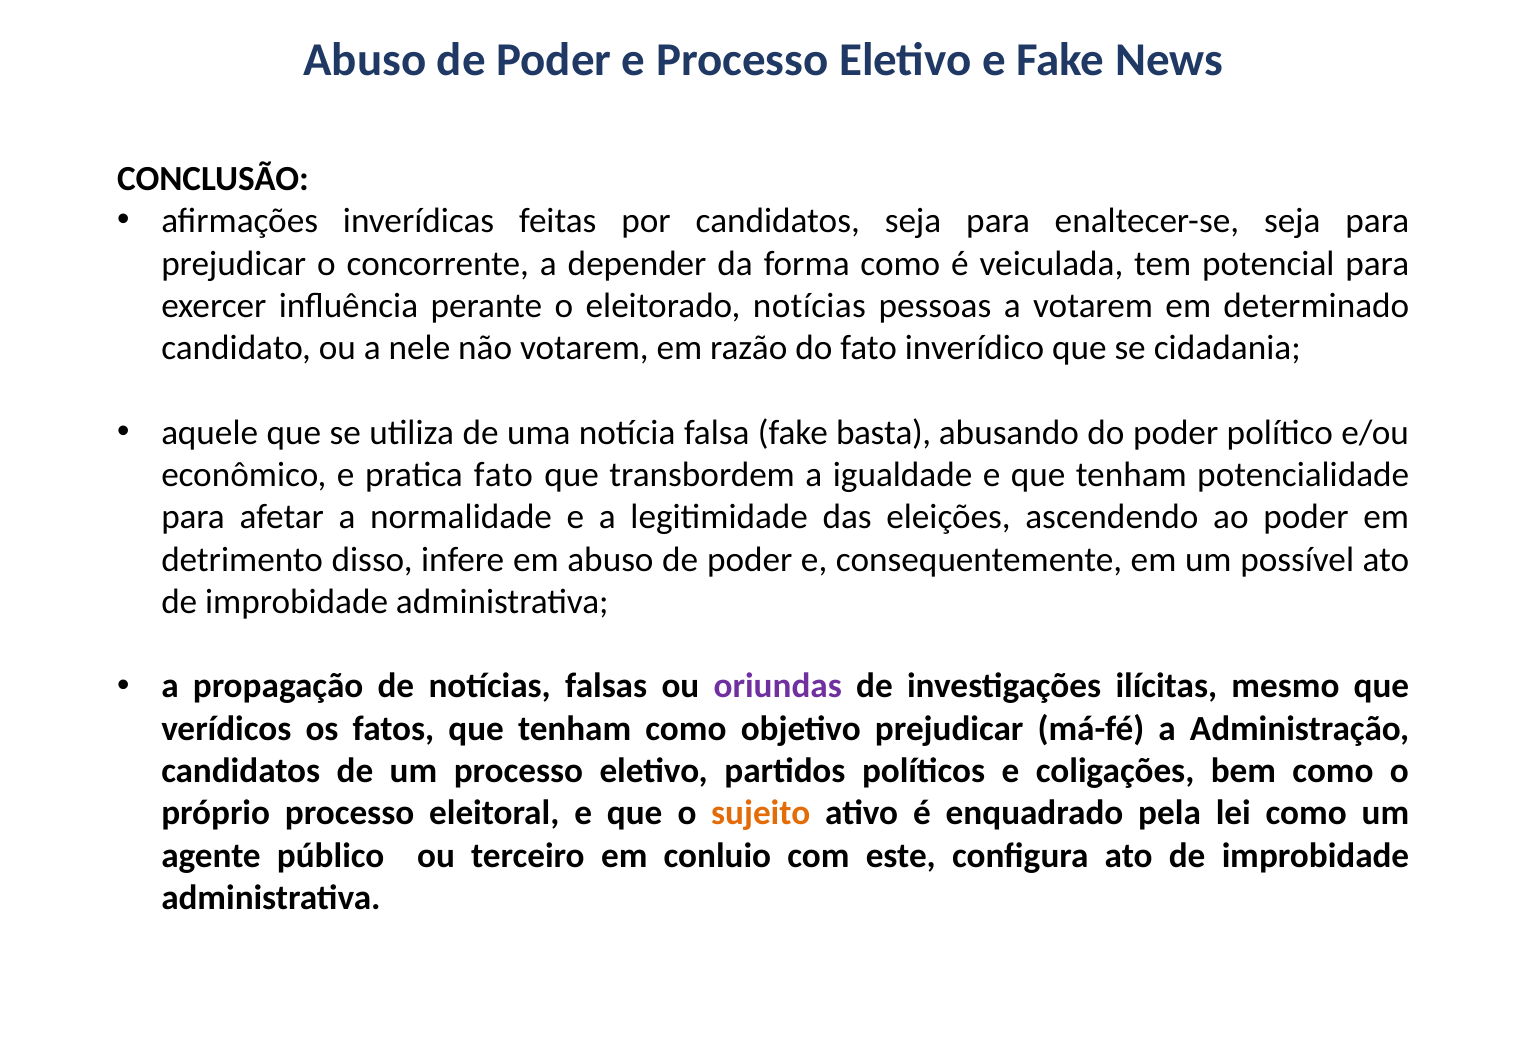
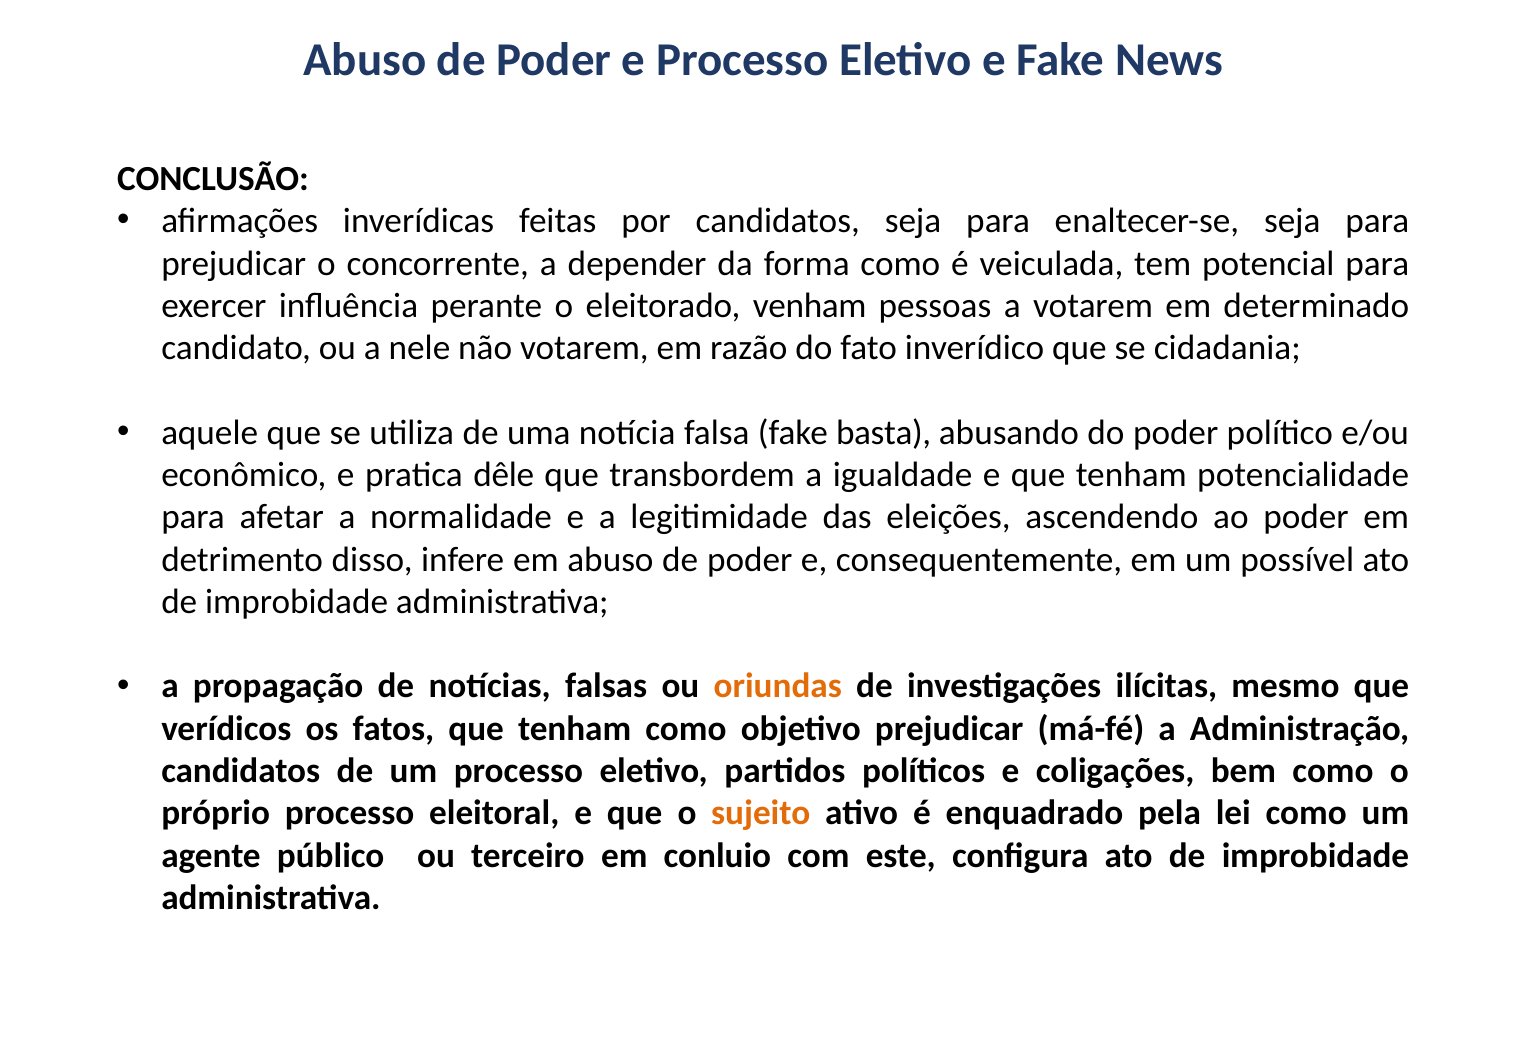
eleitorado notícias: notícias -> venham
pratica fato: fato -> dêle
oriundas colour: purple -> orange
